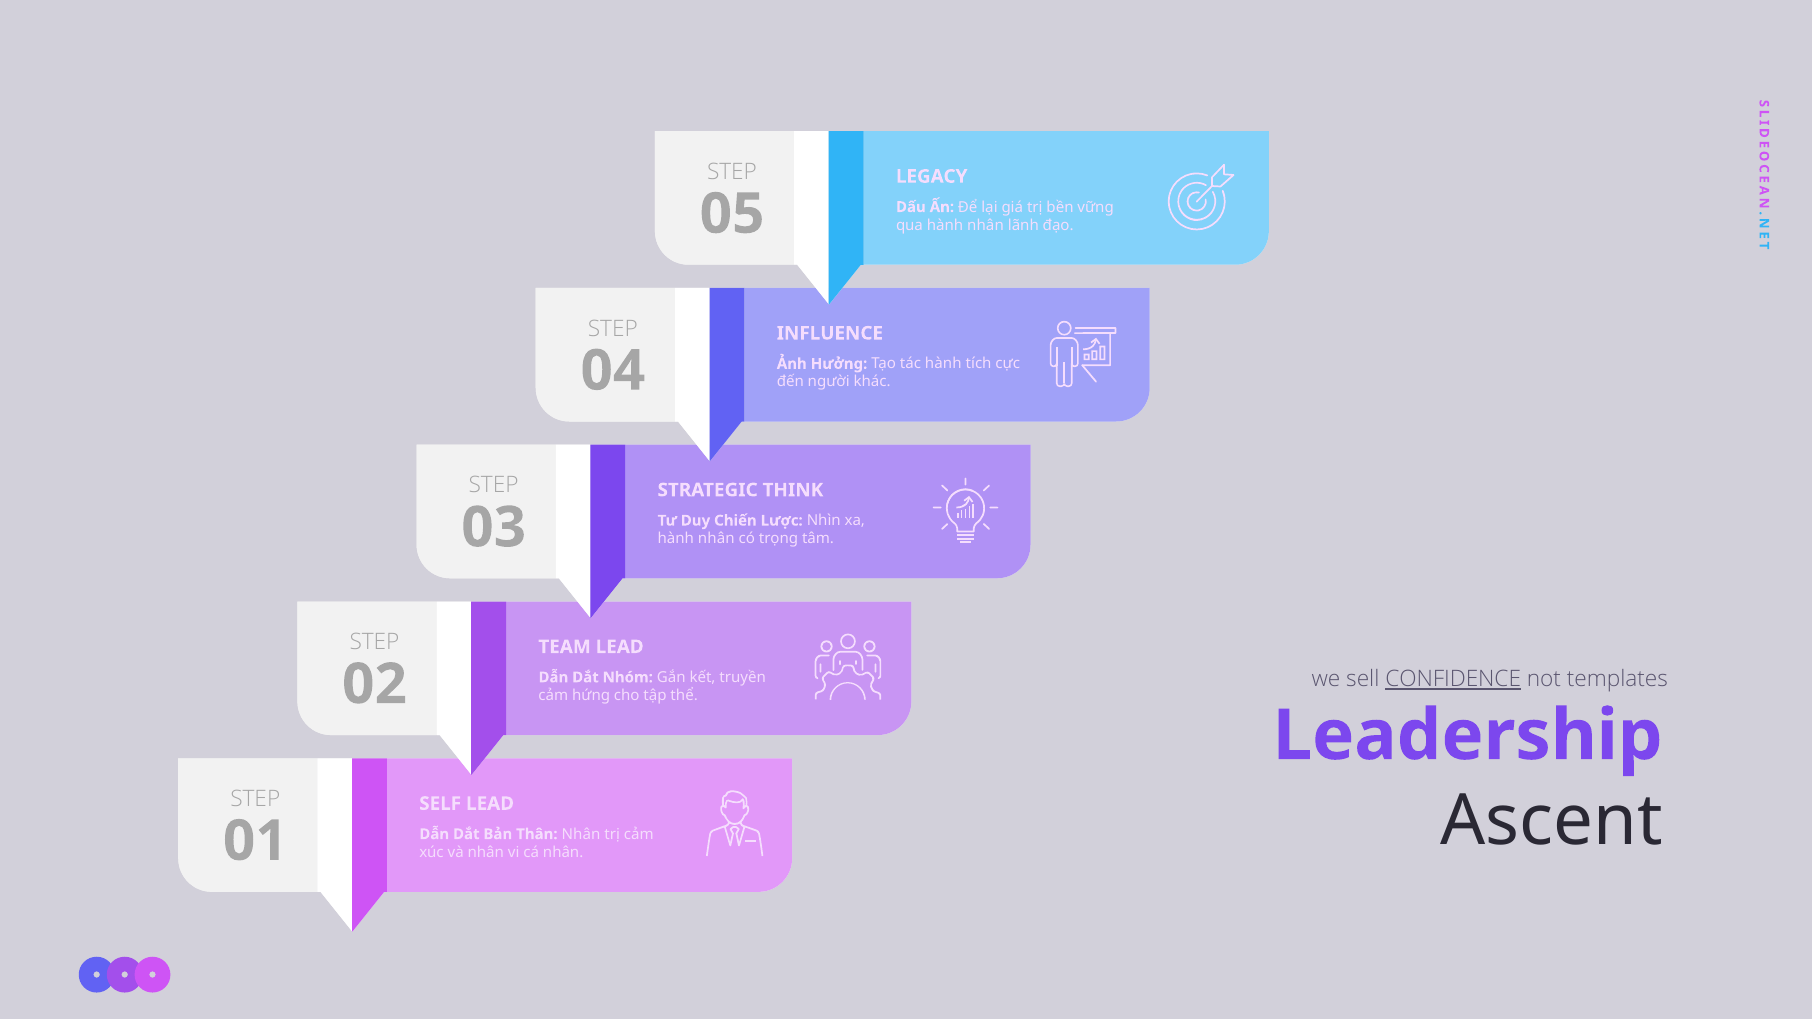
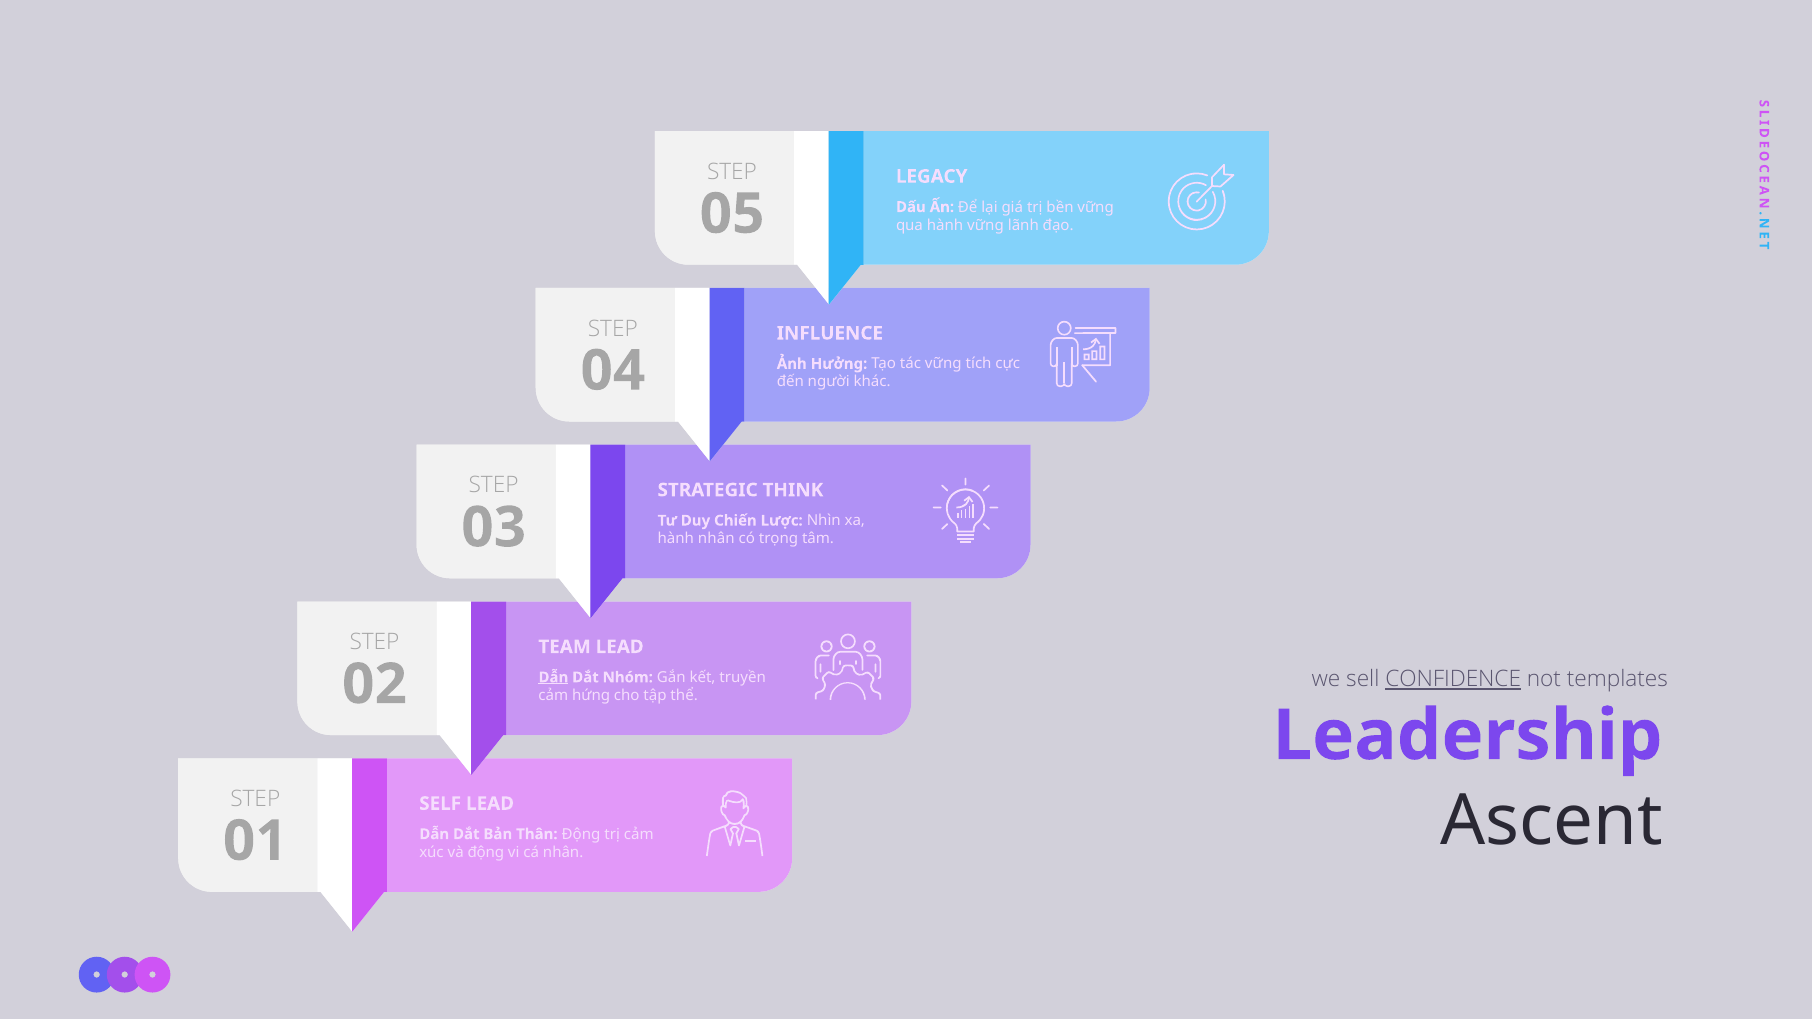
qua hành nhân: nhân -> vững
tác hành: hành -> vững
Dẫn at (553, 678) underline: none -> present
Thân Nhân: Nhân -> Động
và nhân: nhân -> động
